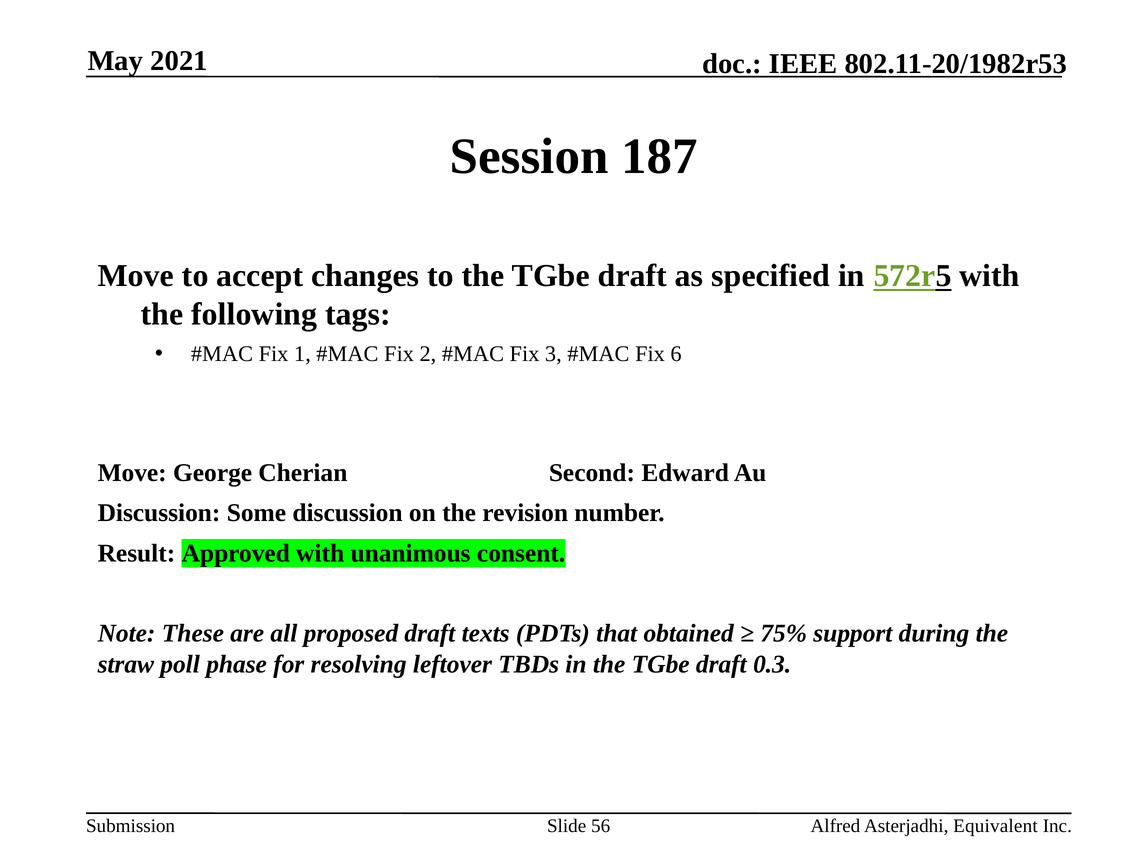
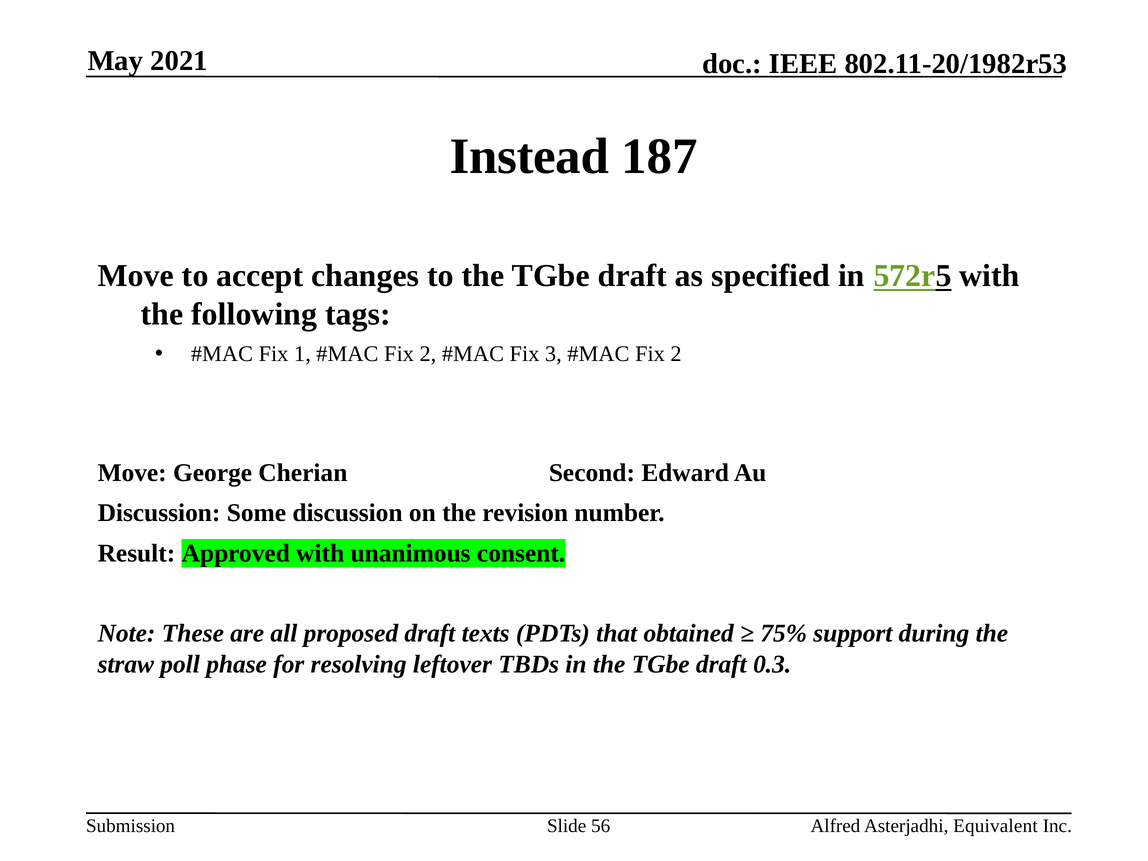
Session: Session -> Instead
6 at (676, 354): 6 -> 2
